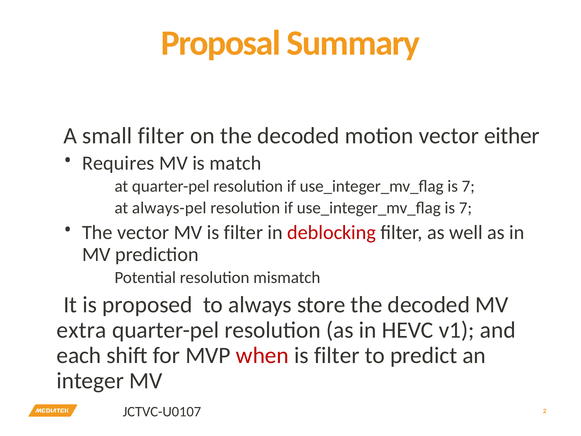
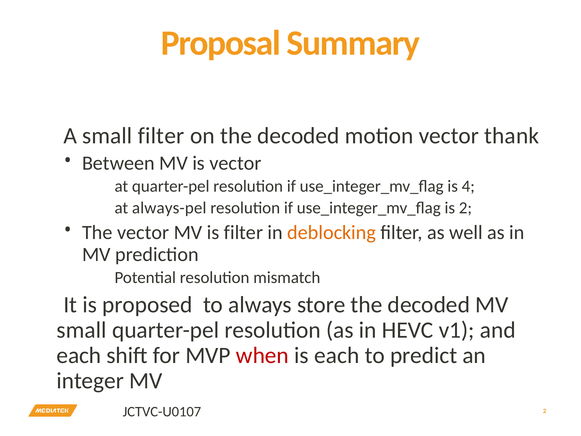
either: either -> thank
Requires: Requires -> Between
is match: match -> vector
7 at (468, 186): 7 -> 4
7 at (465, 208): 7 -> 2
deblocking colour: red -> orange
extra at (82, 330): extra -> small
filter at (337, 355): filter -> each
